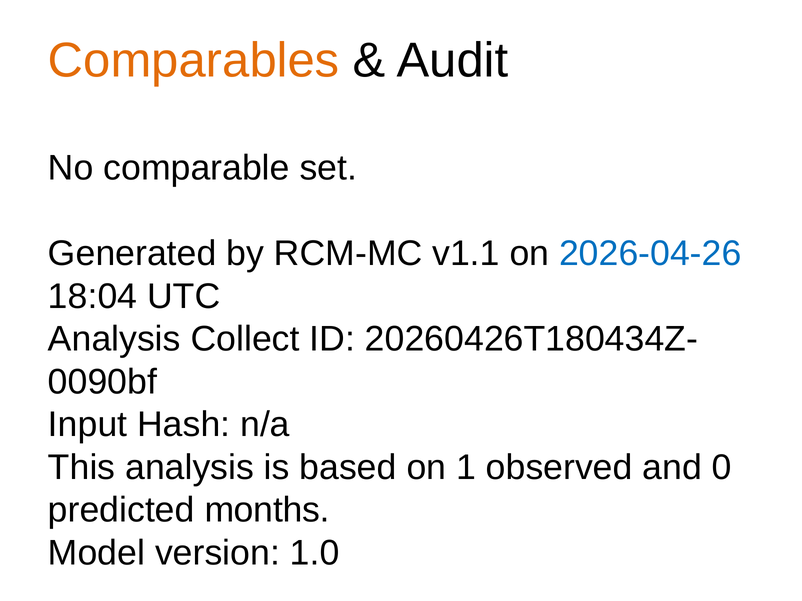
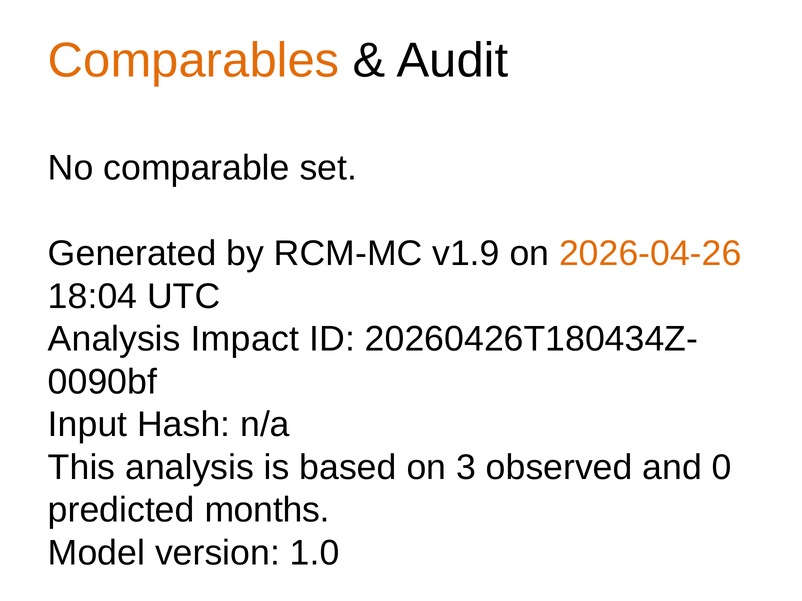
v1.1: v1.1 -> v1.9
2026-04-26 colour: blue -> orange
Collect: Collect -> Impact
1: 1 -> 3
